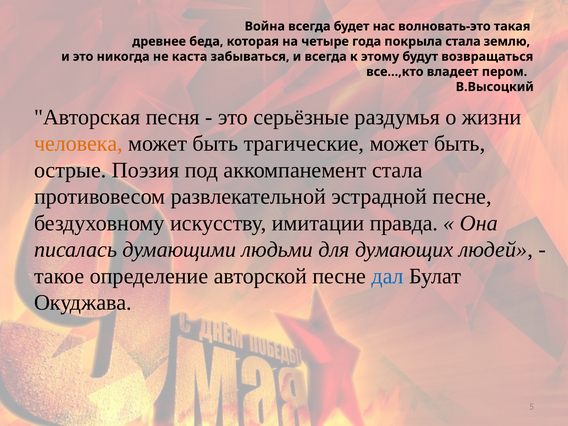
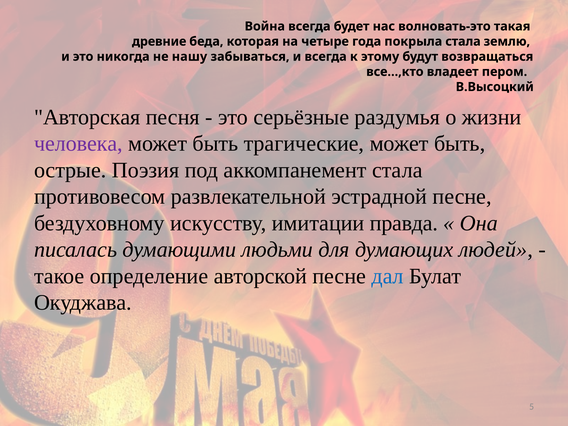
древнее: древнее -> древние
каста: каста -> нашу
человека colour: orange -> purple
